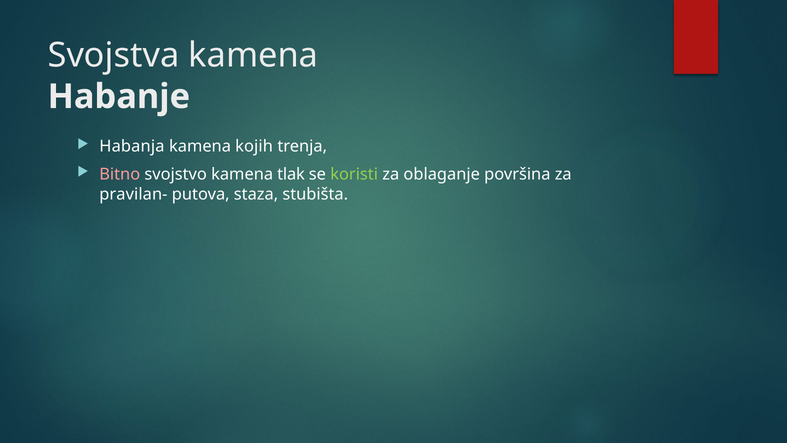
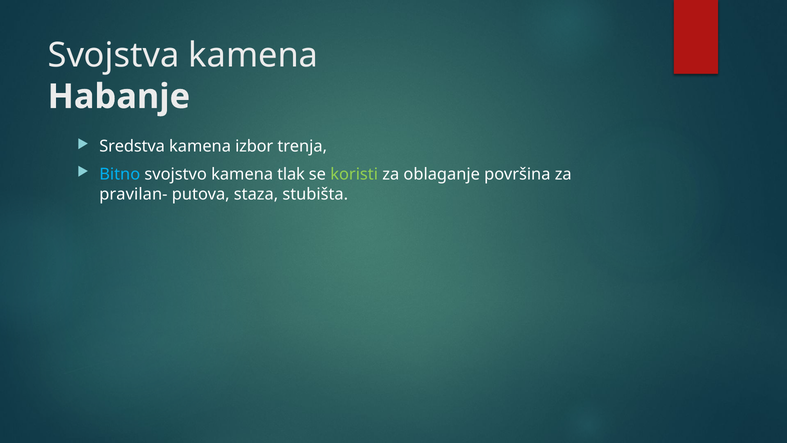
Habanja: Habanja -> Sredstva
kojih: kojih -> izbor
Bitno colour: pink -> light blue
